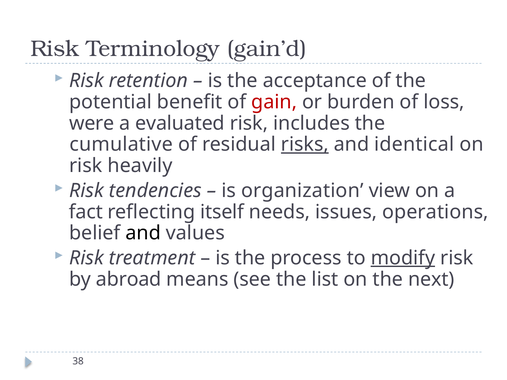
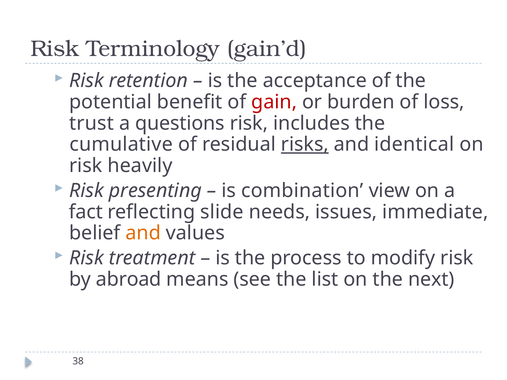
were: were -> trust
evaluated: evaluated -> questions
tendencies: tendencies -> presenting
organization: organization -> combination
itself: itself -> slide
operations: operations -> immediate
and at (143, 233) colour: black -> orange
modify underline: present -> none
